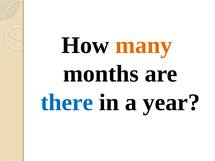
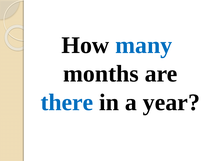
many colour: orange -> blue
